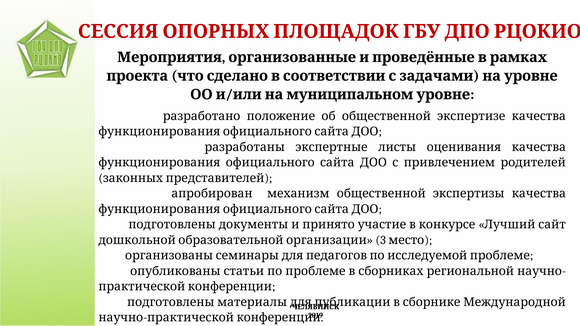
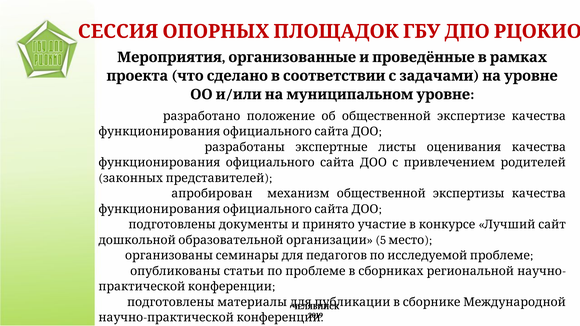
3: 3 -> 5
